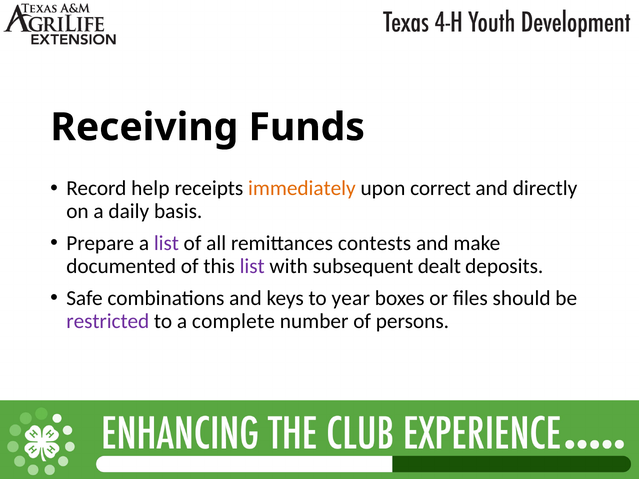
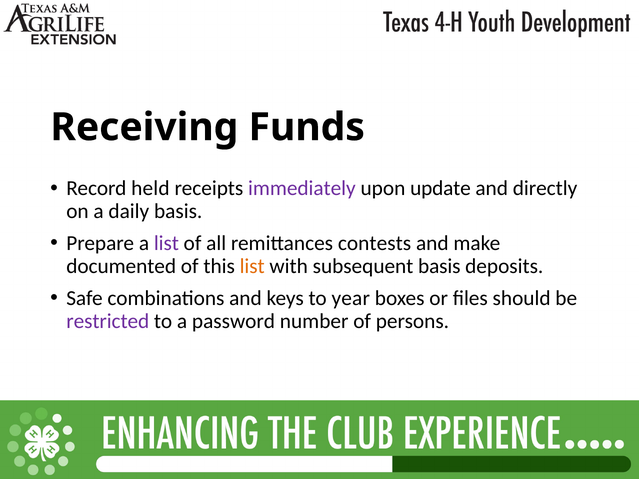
help: help -> held
immediately colour: orange -> purple
correct: correct -> update
list at (252, 266) colour: purple -> orange
subsequent dealt: dealt -> basis
complete: complete -> password
